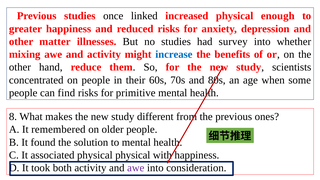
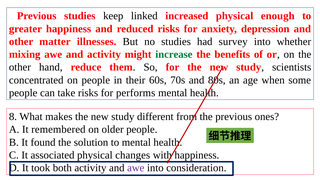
once: once -> keep
increase colour: blue -> green
find: find -> take
primitive: primitive -> performs
physical physical: physical -> changes
